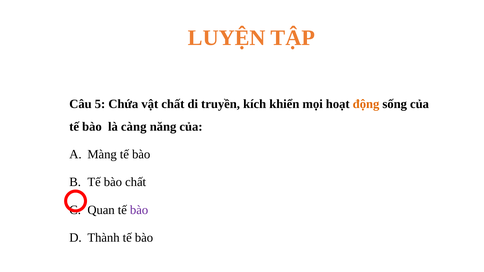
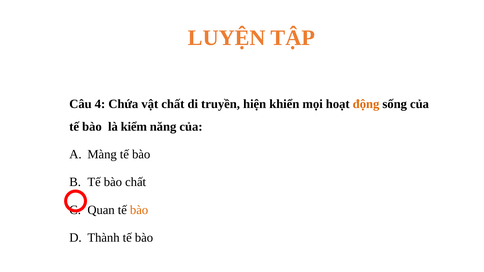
5: 5 -> 4
kích: kích -> hiện
càng: càng -> kiểm
bào at (139, 210) colour: purple -> orange
